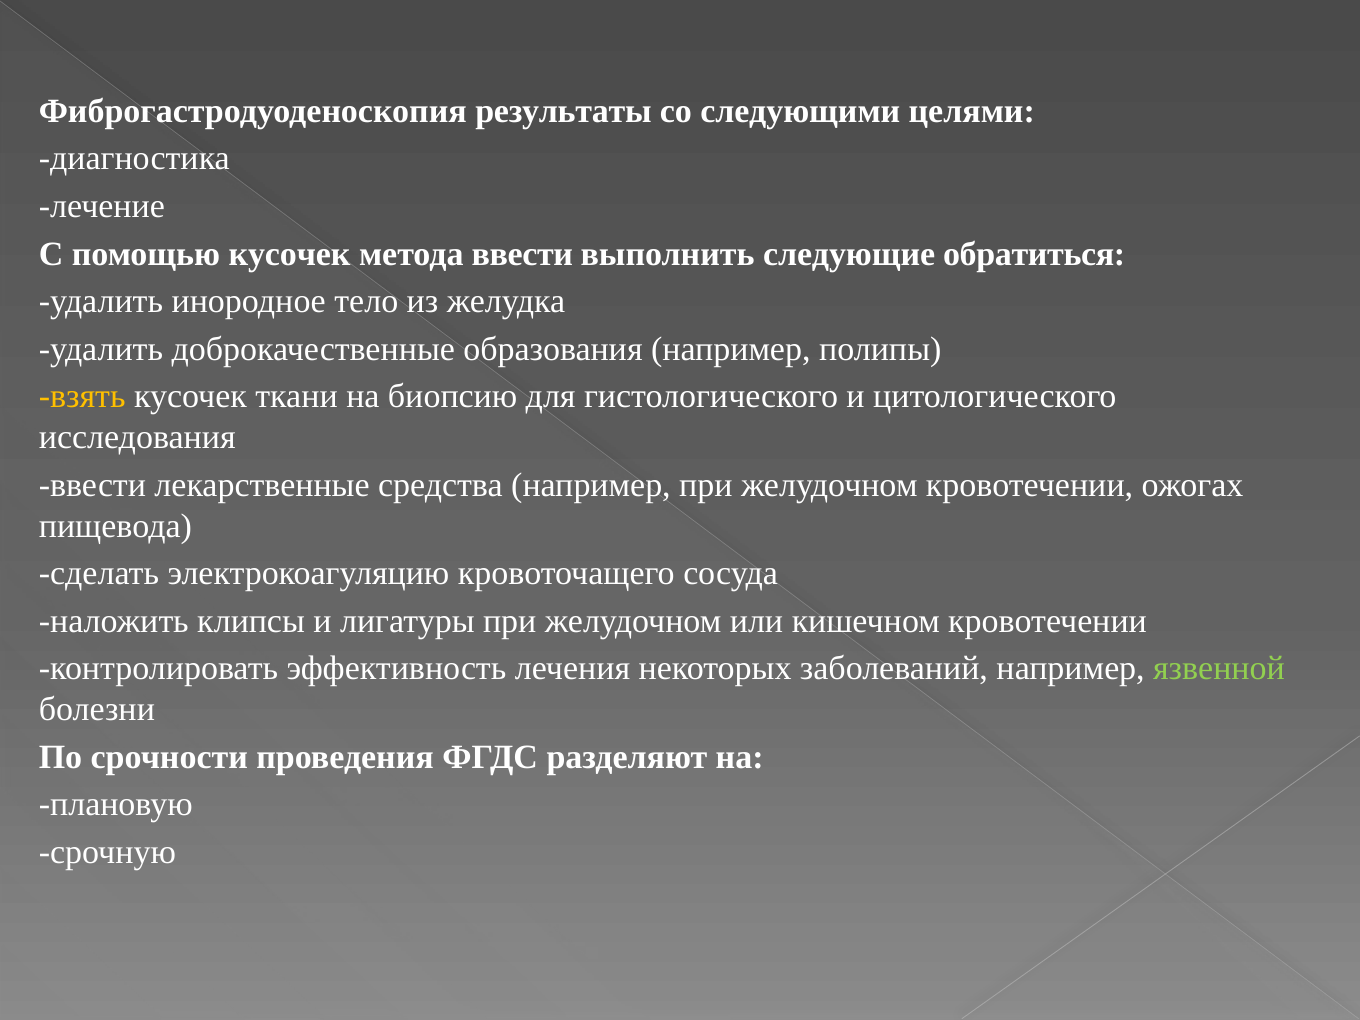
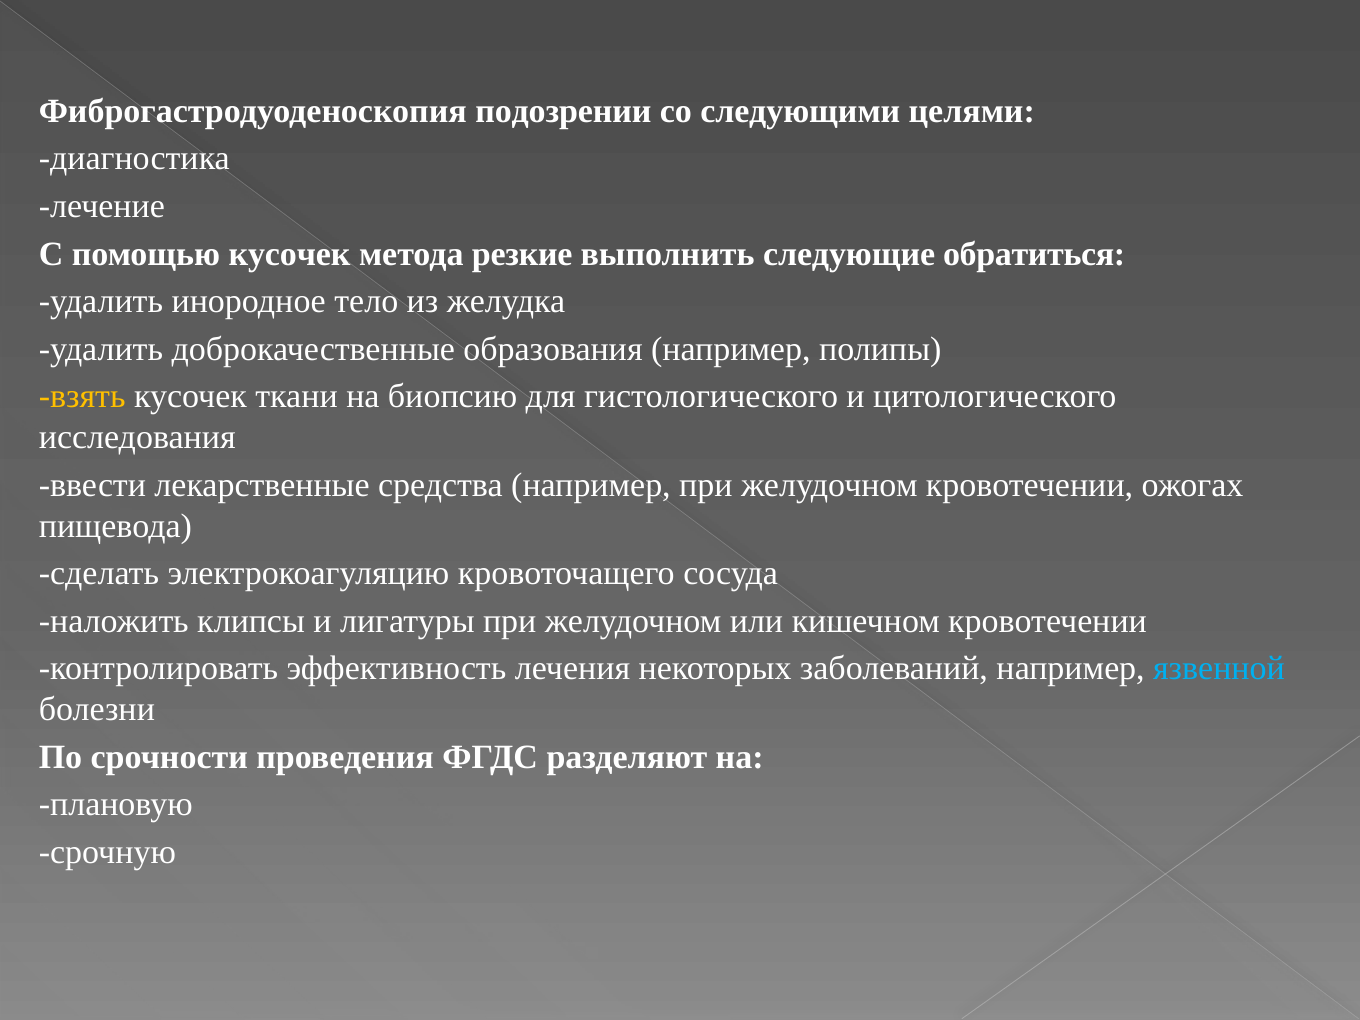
результаты: результаты -> подозрении
метода ввести: ввести -> резкие
язвенной colour: light green -> light blue
